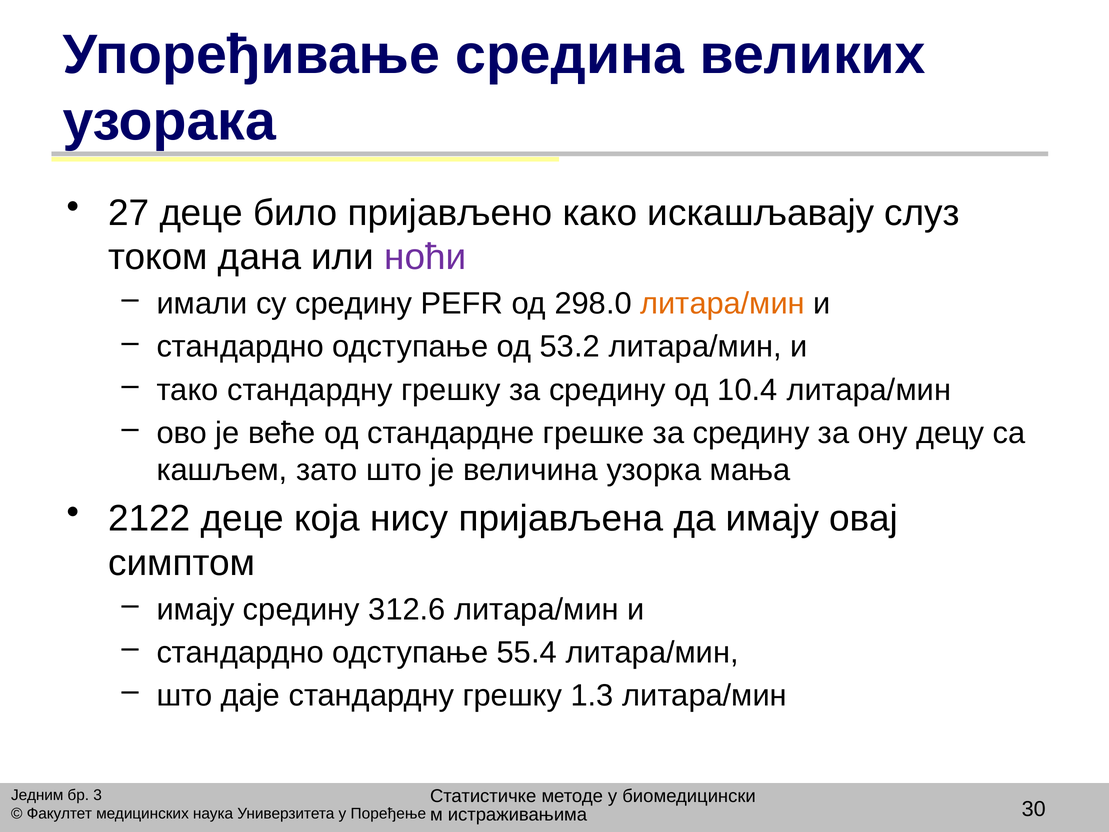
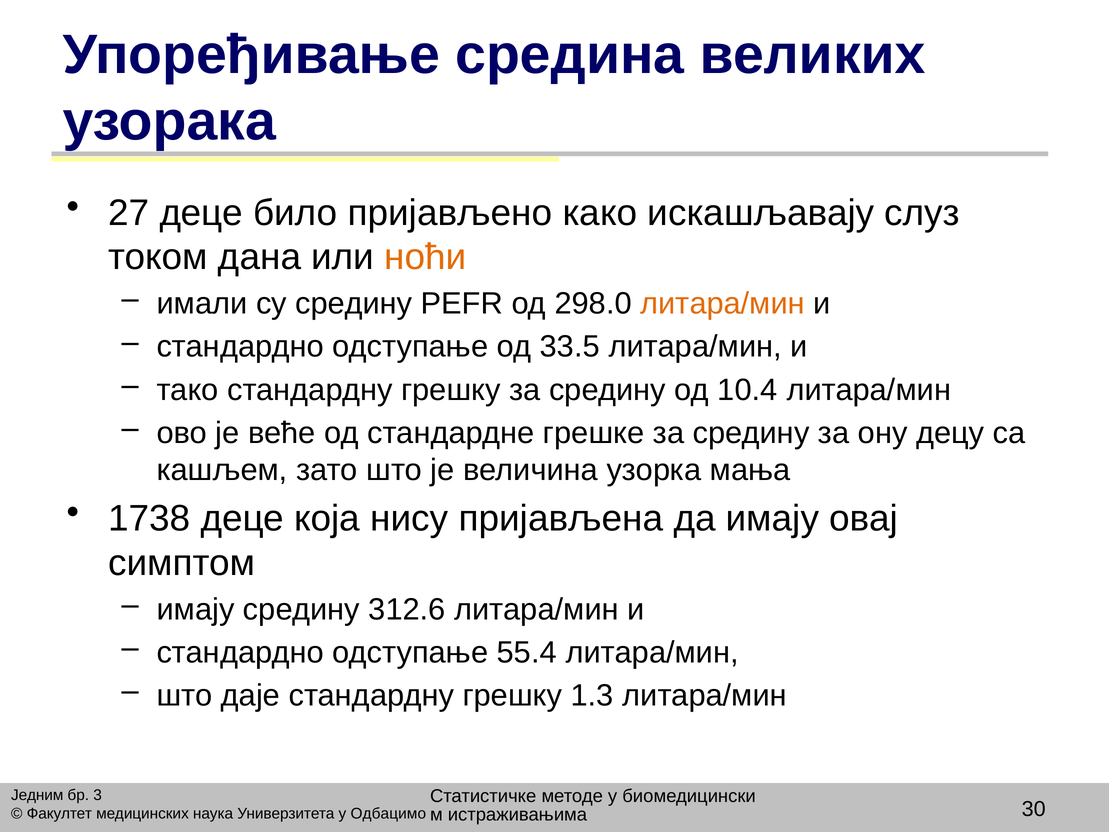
ноћи colour: purple -> orange
53.2: 53.2 -> 33.5
2122: 2122 -> 1738
Поређење: Поређење -> Одбацимо
